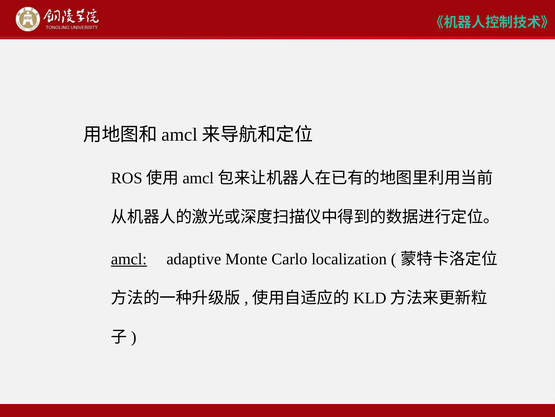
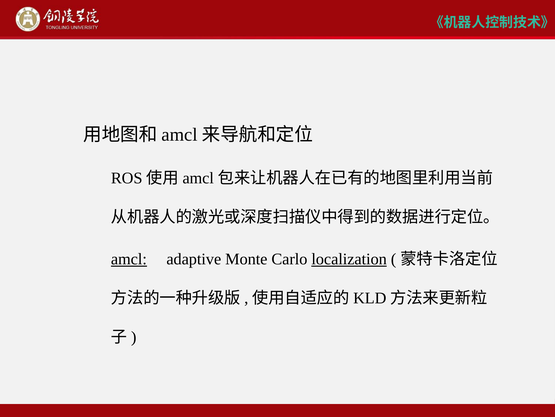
localization underline: none -> present
